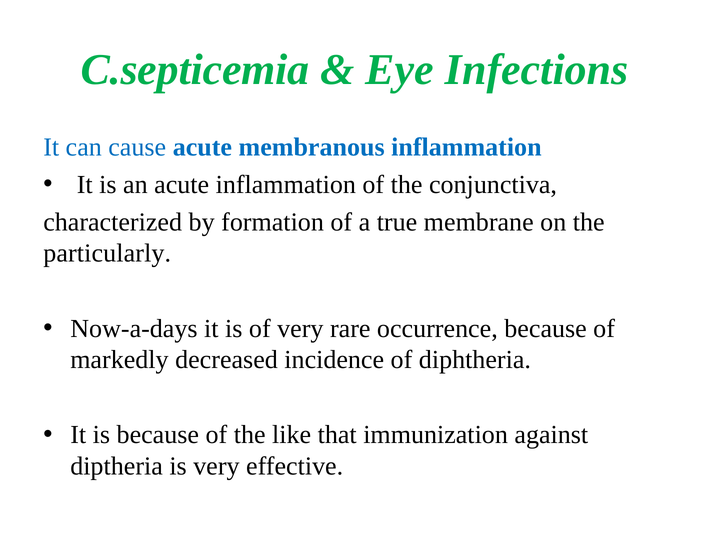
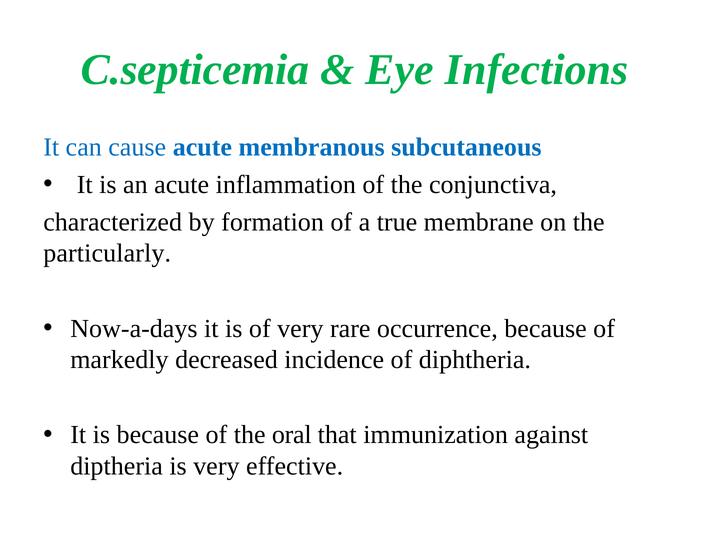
membranous inflammation: inflammation -> subcutaneous
like: like -> oral
